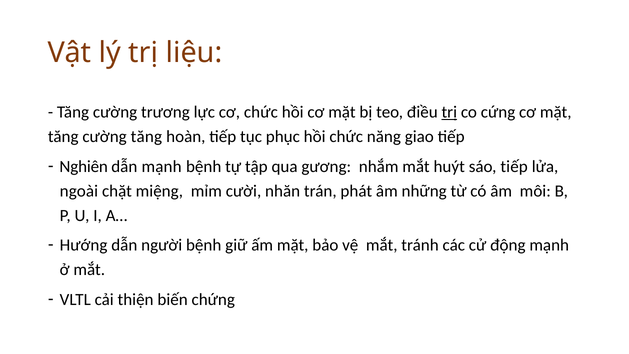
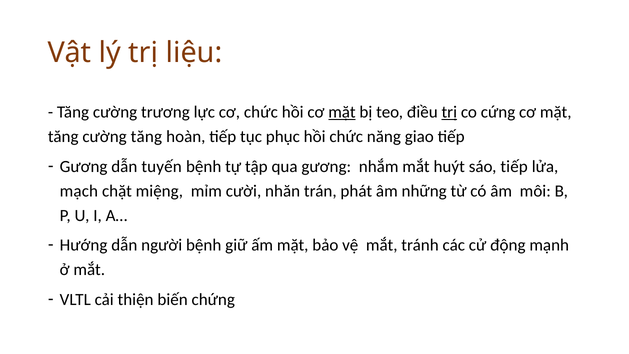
mặt at (342, 112) underline: none -> present
Nghiên at (84, 166): Nghiên -> Gương
dẫn mạnh: mạnh -> tuyến
ngoài: ngoài -> mạch
